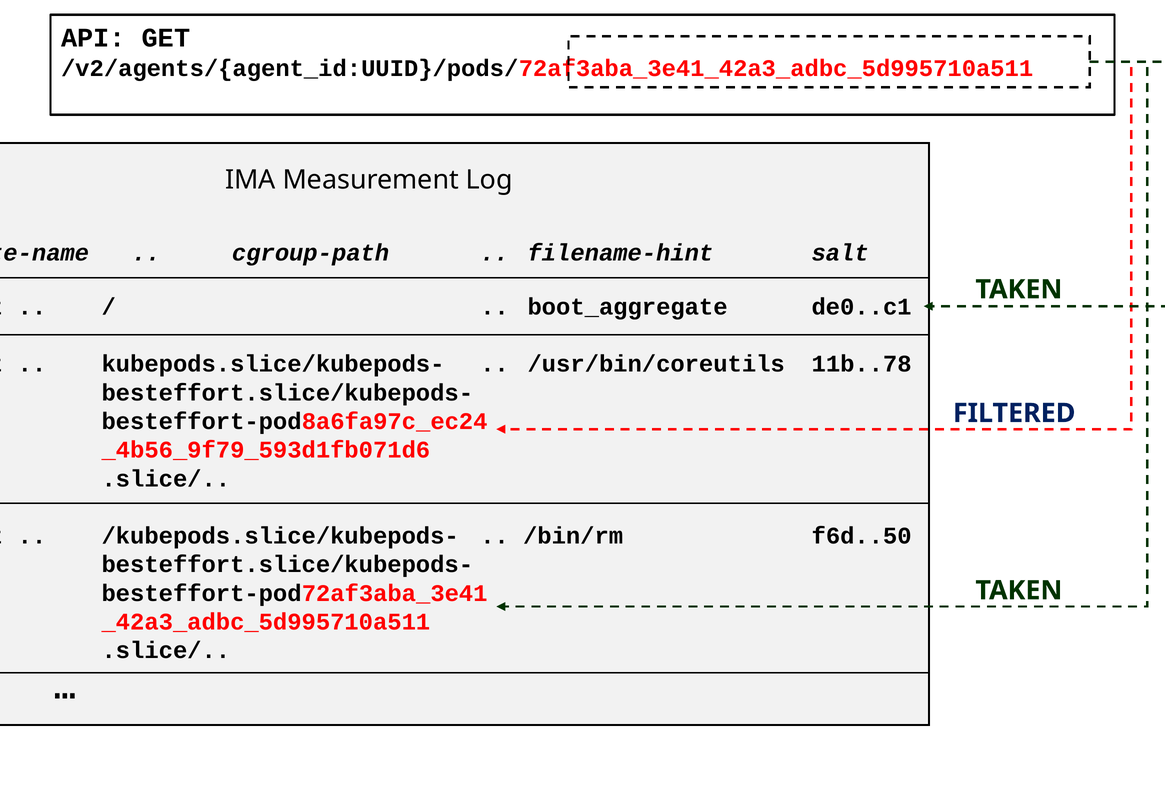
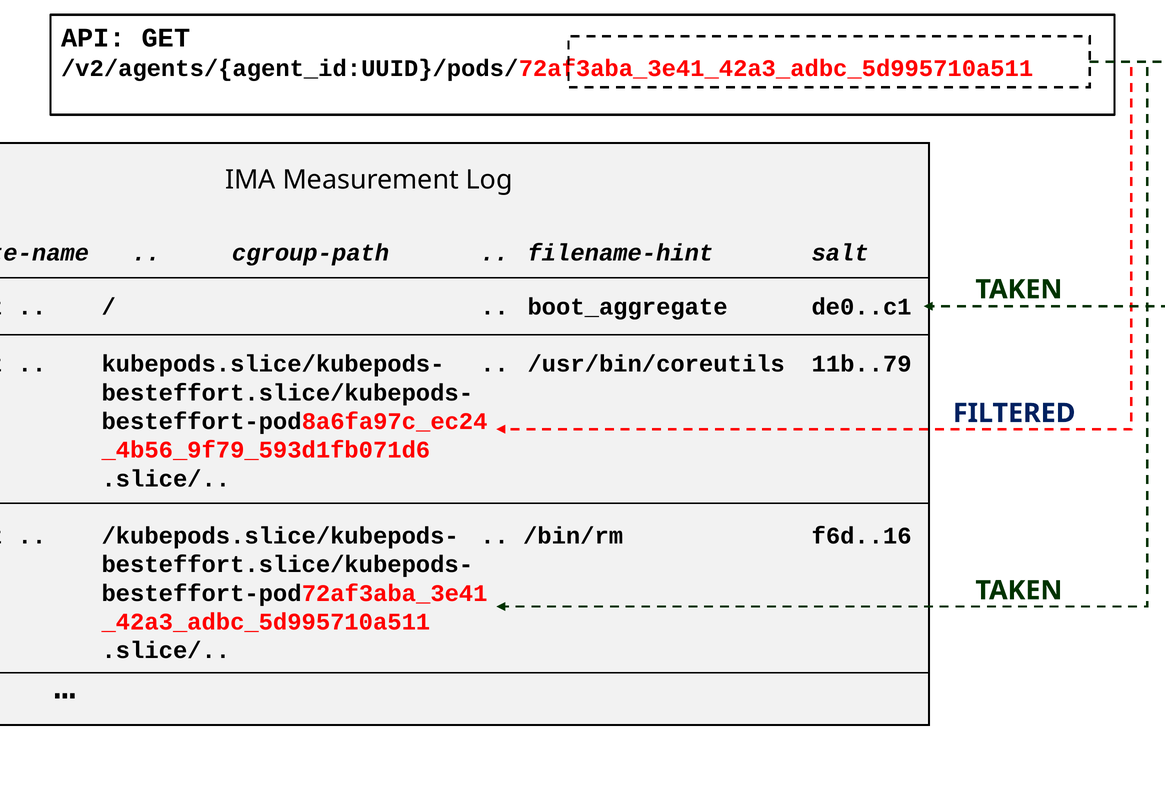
11b..78: 11b..78 -> 11b..79
f6d..50: f6d..50 -> f6d..16
